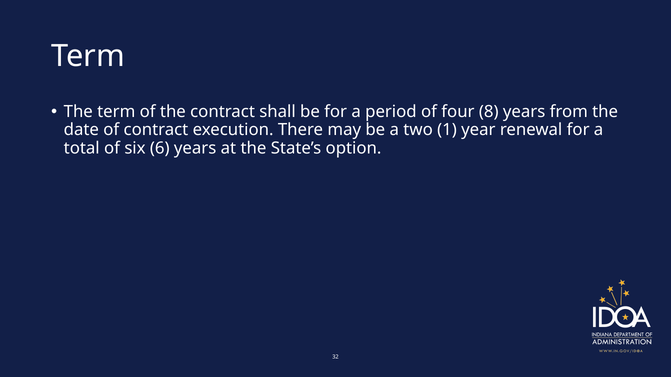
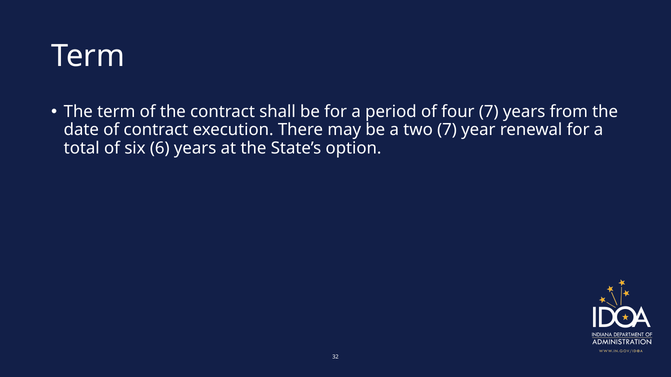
four 8: 8 -> 7
two 1: 1 -> 7
